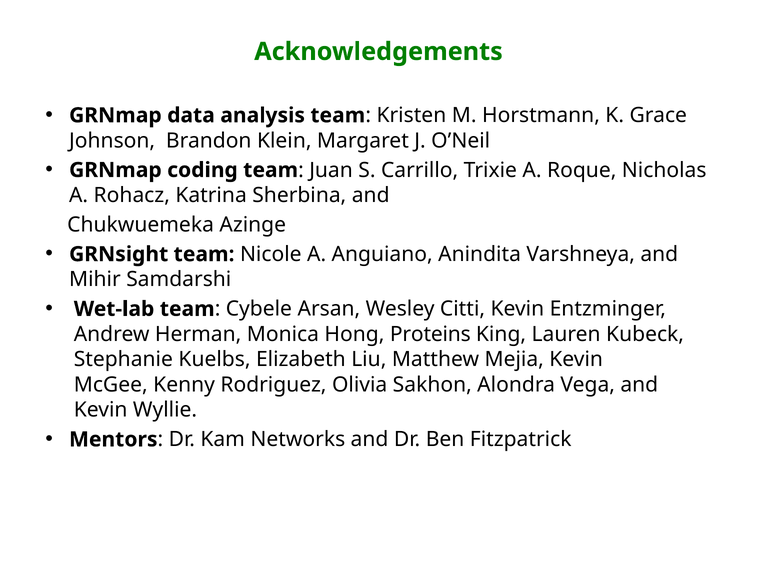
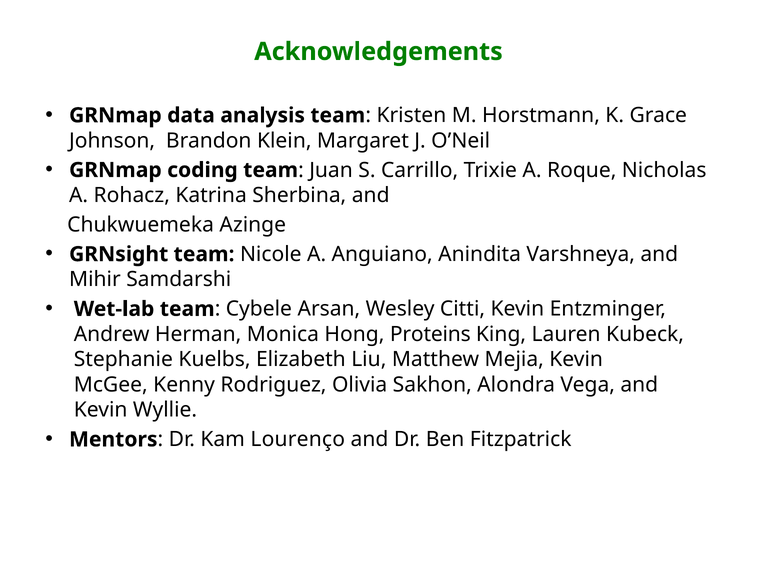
Networks: Networks -> Lourenço
